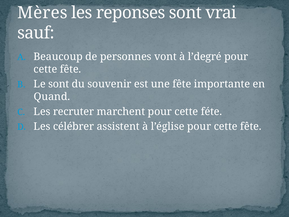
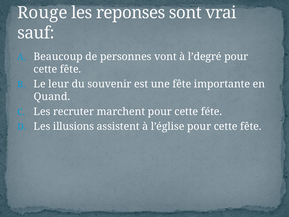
Mères: Mères -> Rouge
Le sont: sont -> leur
célébrer: célébrer -> illusions
